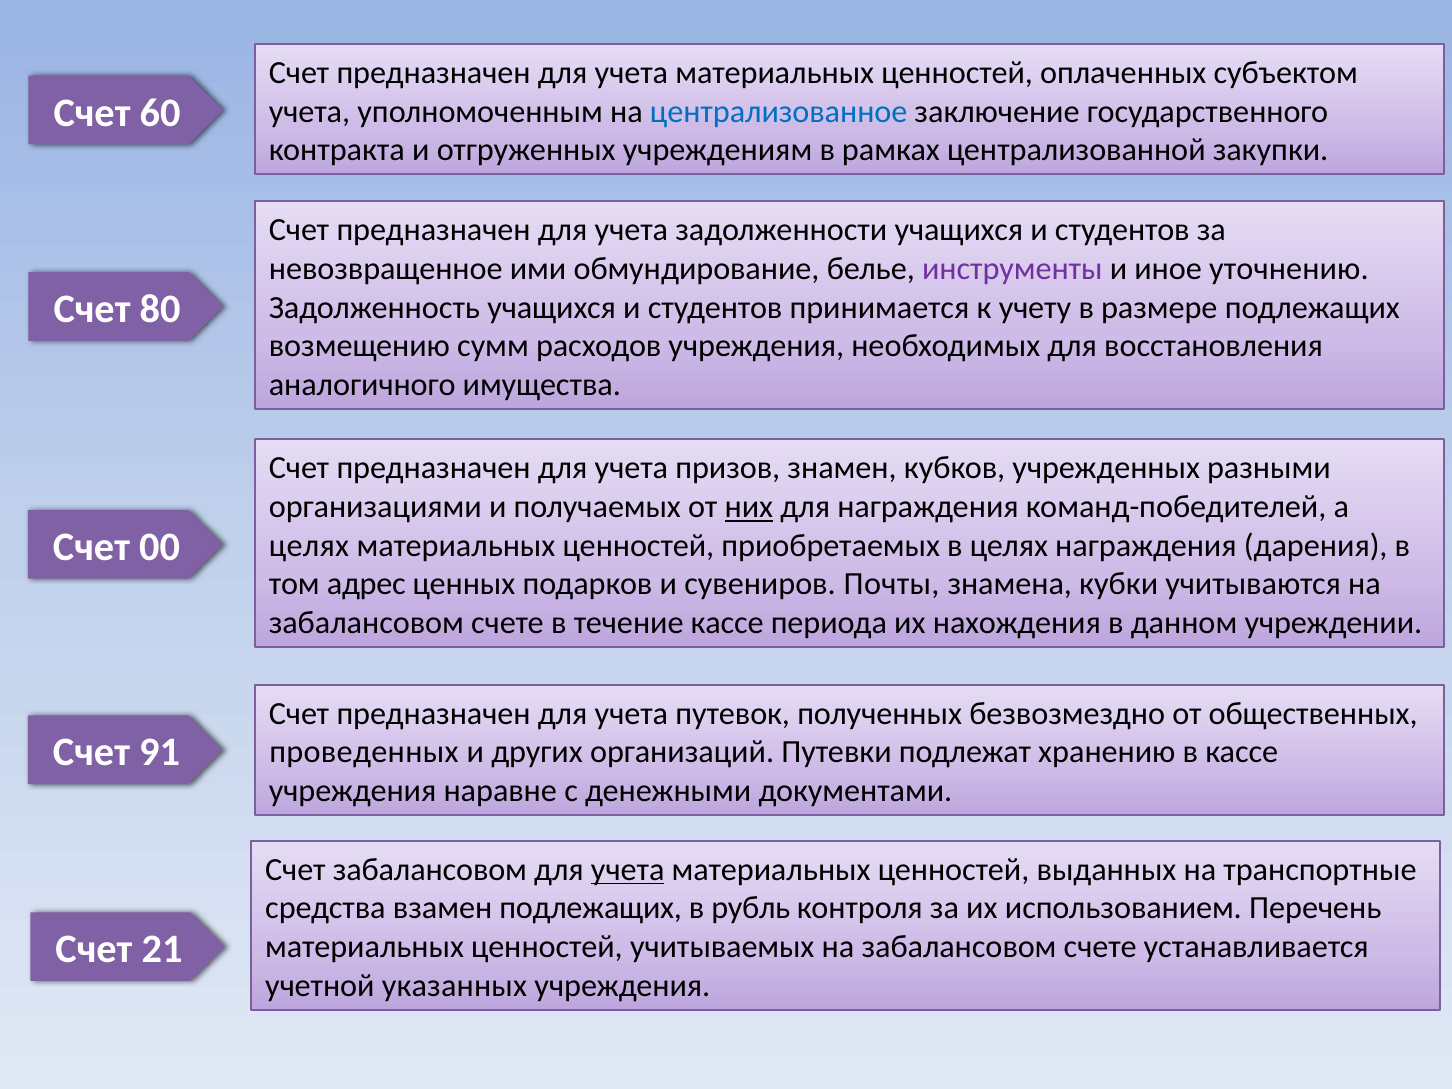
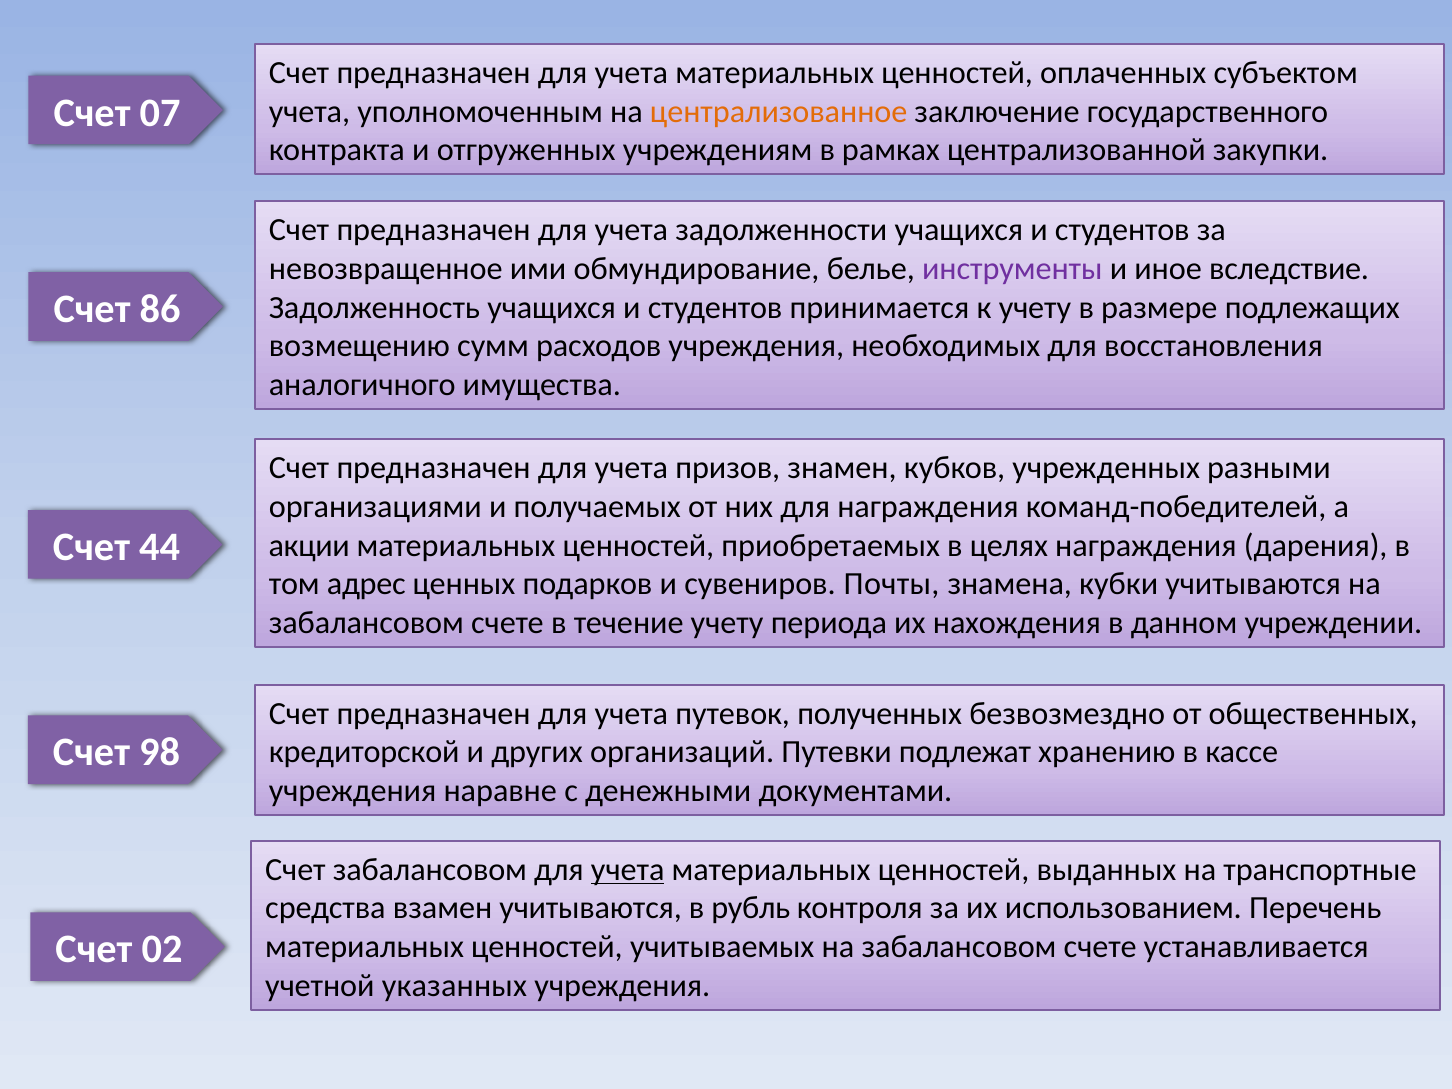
60: 60 -> 07
централизованное colour: blue -> orange
уточнению: уточнению -> вследствие
80: 80 -> 86
них underline: present -> none
00: 00 -> 44
целях at (309, 546): целях -> акции
течение кассе: кассе -> учету
91: 91 -> 98
проведенных: проведенных -> кредиторской
взамен подлежащих: подлежащих -> учитываются
21: 21 -> 02
